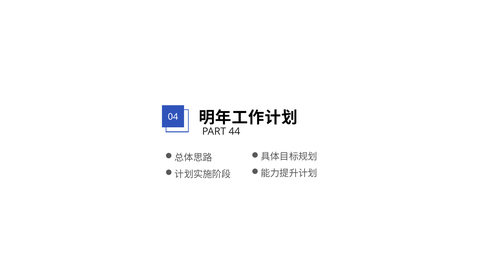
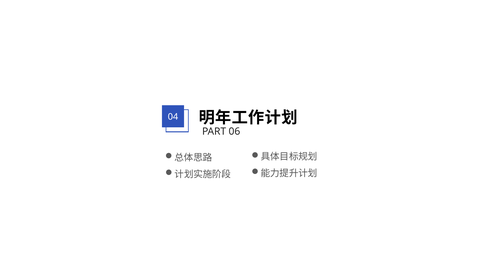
44: 44 -> 06
